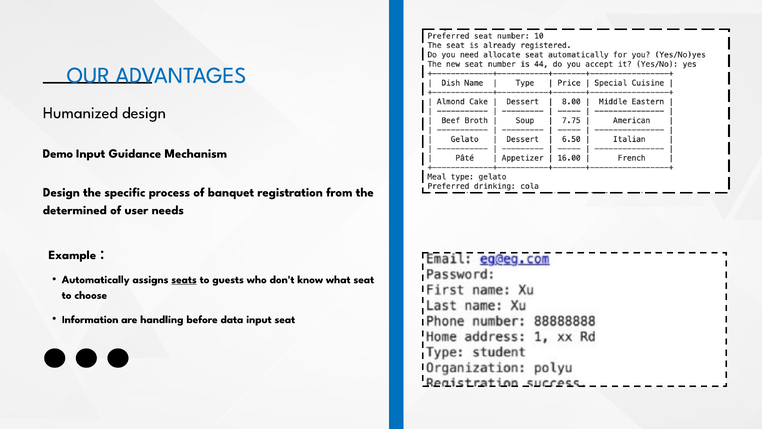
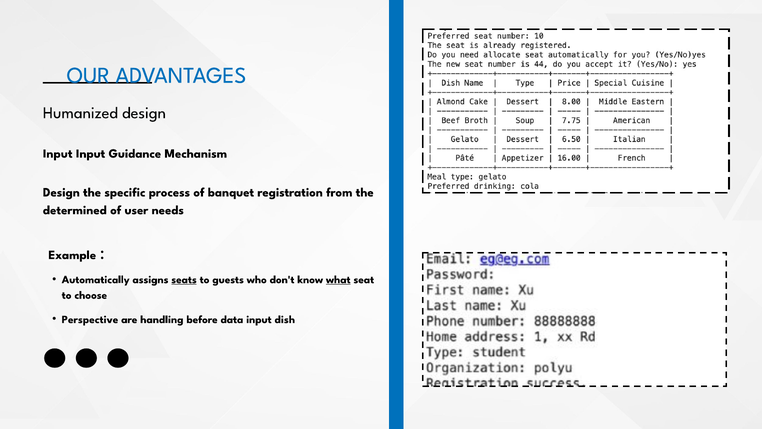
Demo at (58, 153): Demo -> Input
what underline: none -> present
Information: Information -> Perspective
input seat: seat -> dish
